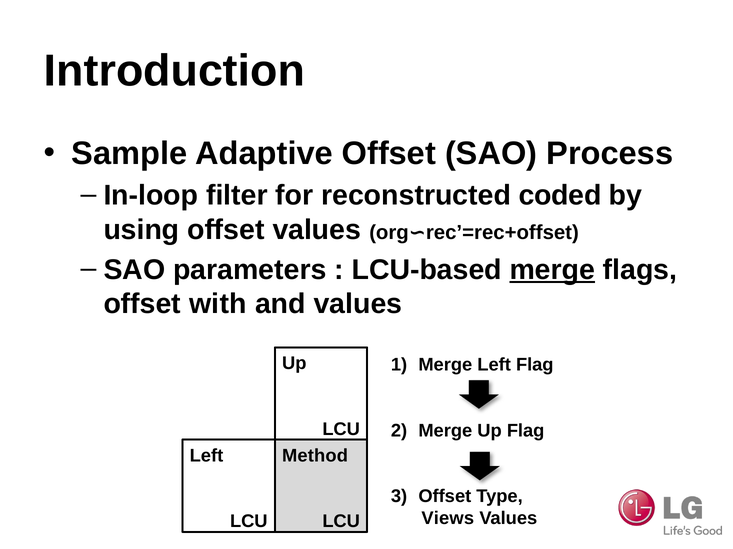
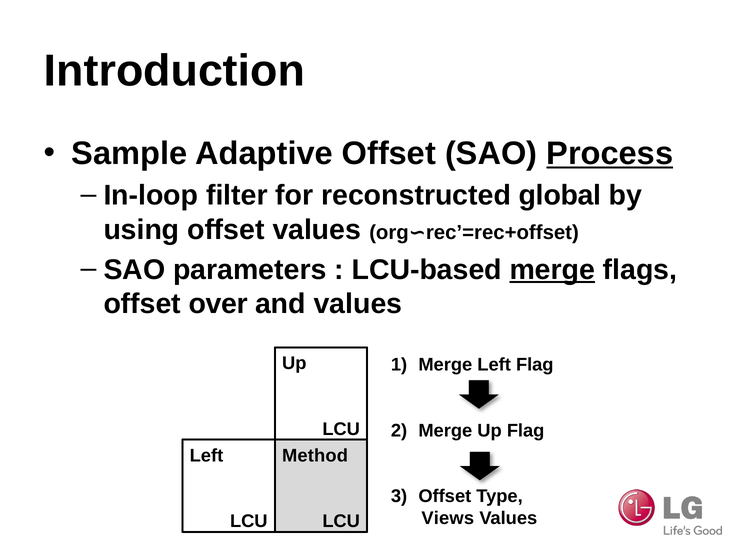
Process underline: none -> present
coded: coded -> global
with: with -> over
